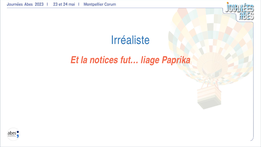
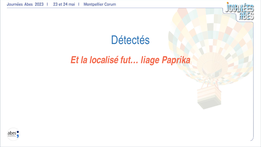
Irréaliste: Irréaliste -> Détectés
notices: notices -> localisé
